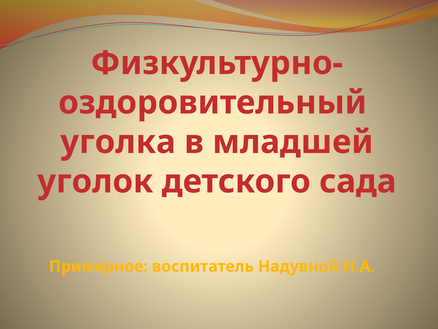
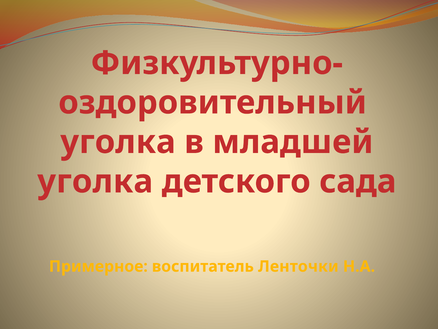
уголок at (95, 181): уголок -> уголка
Надувной: Надувной -> Ленточки
